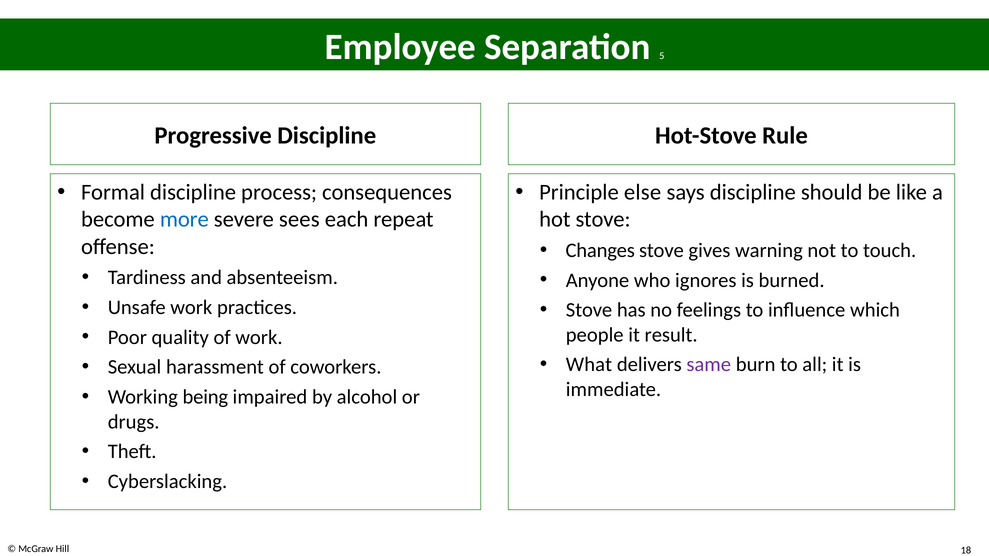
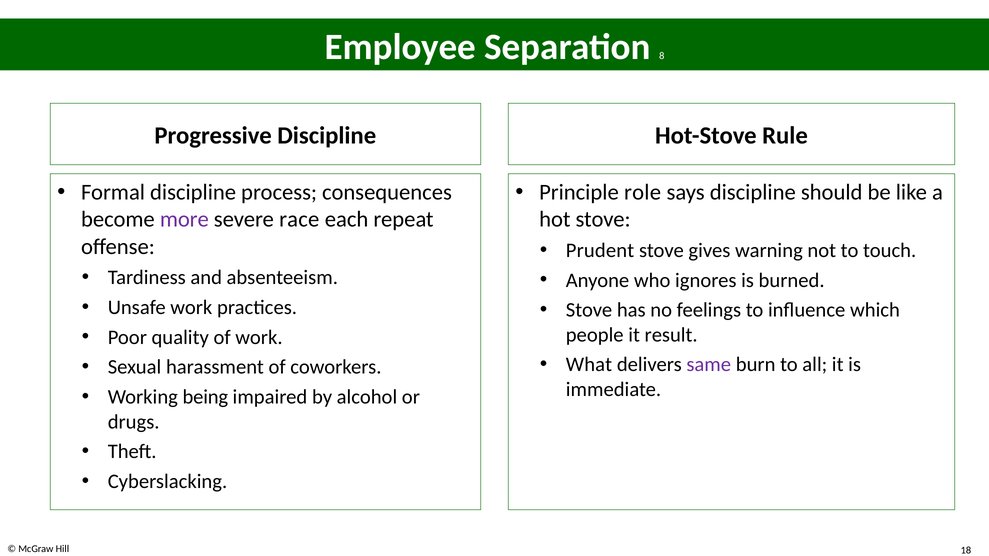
5: 5 -> 8
else: else -> role
more colour: blue -> purple
sees: sees -> race
Changes: Changes -> Prudent
